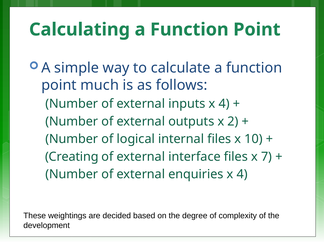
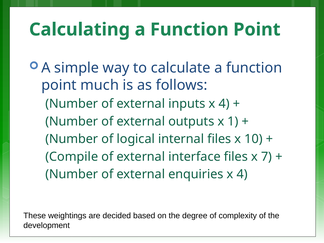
2: 2 -> 1
Creating: Creating -> Compile
